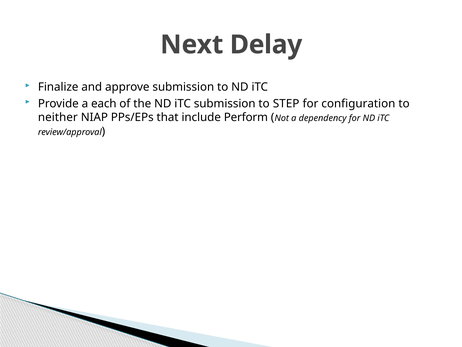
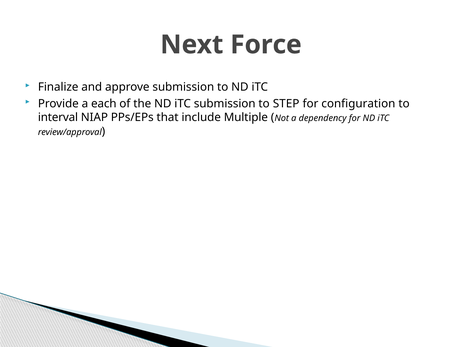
Delay: Delay -> Force
neither: neither -> interval
Perform: Perform -> Multiple
